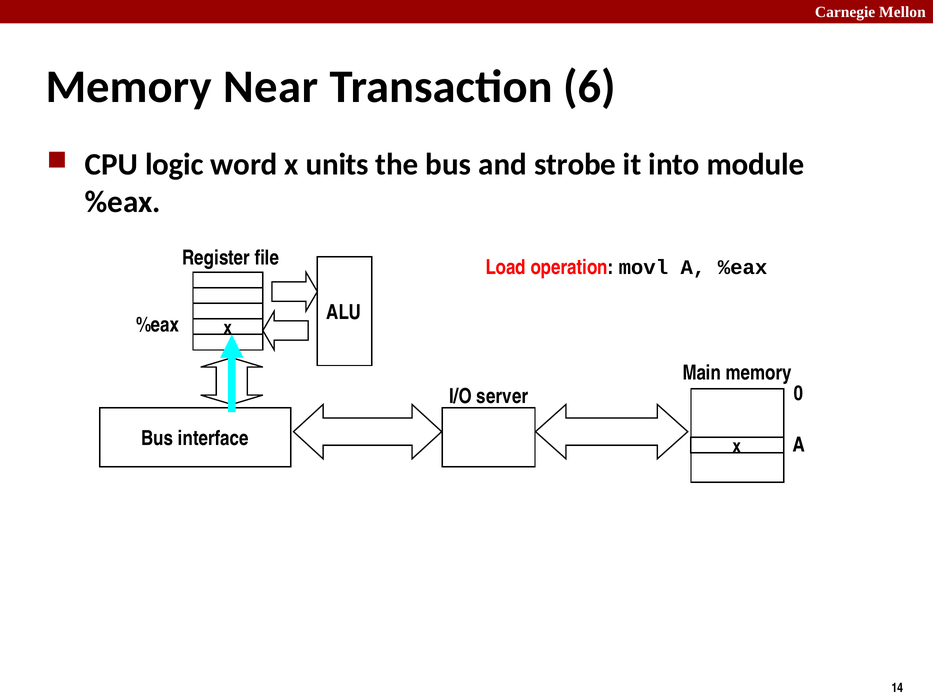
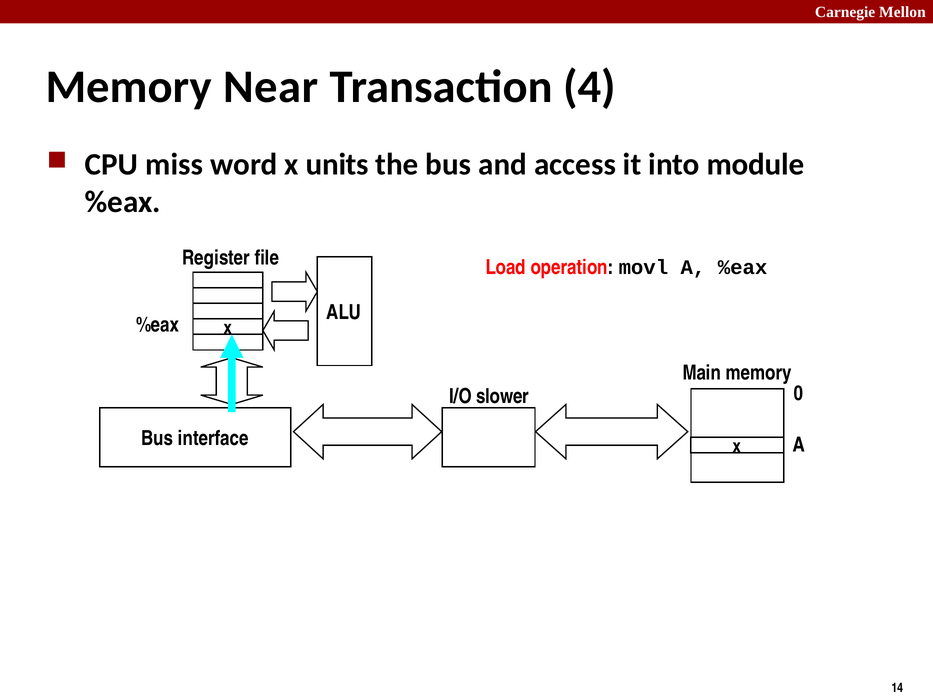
6: 6 -> 4
logic: logic -> miss
strobe: strobe -> access
server: server -> slower
